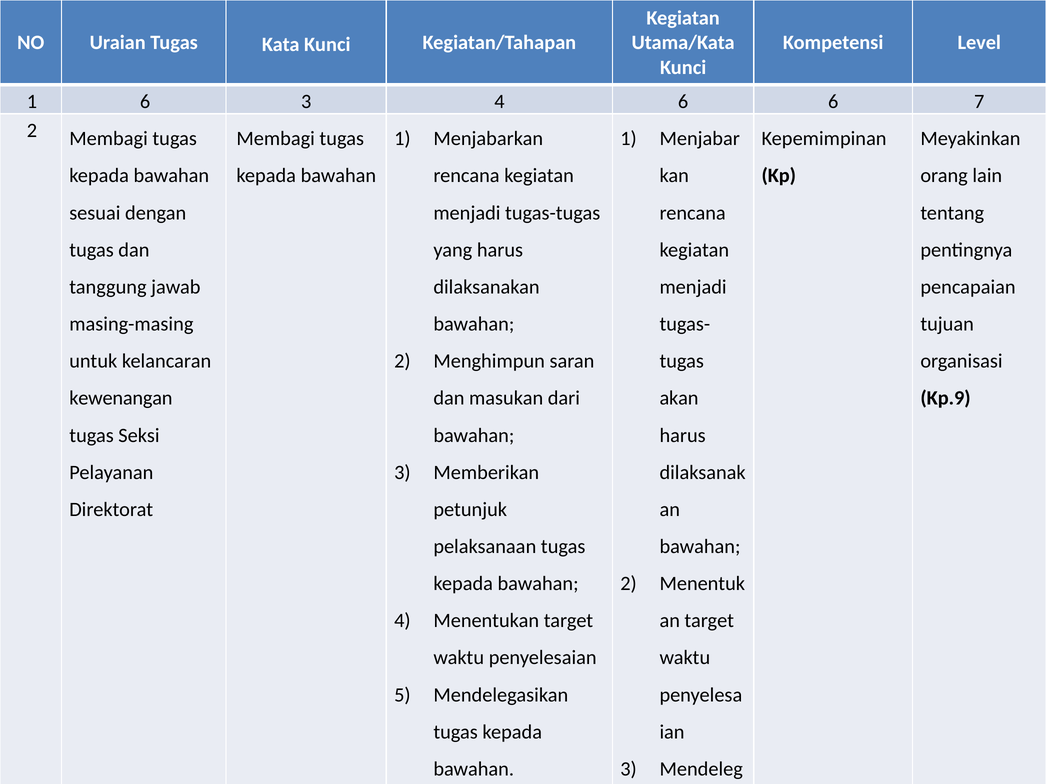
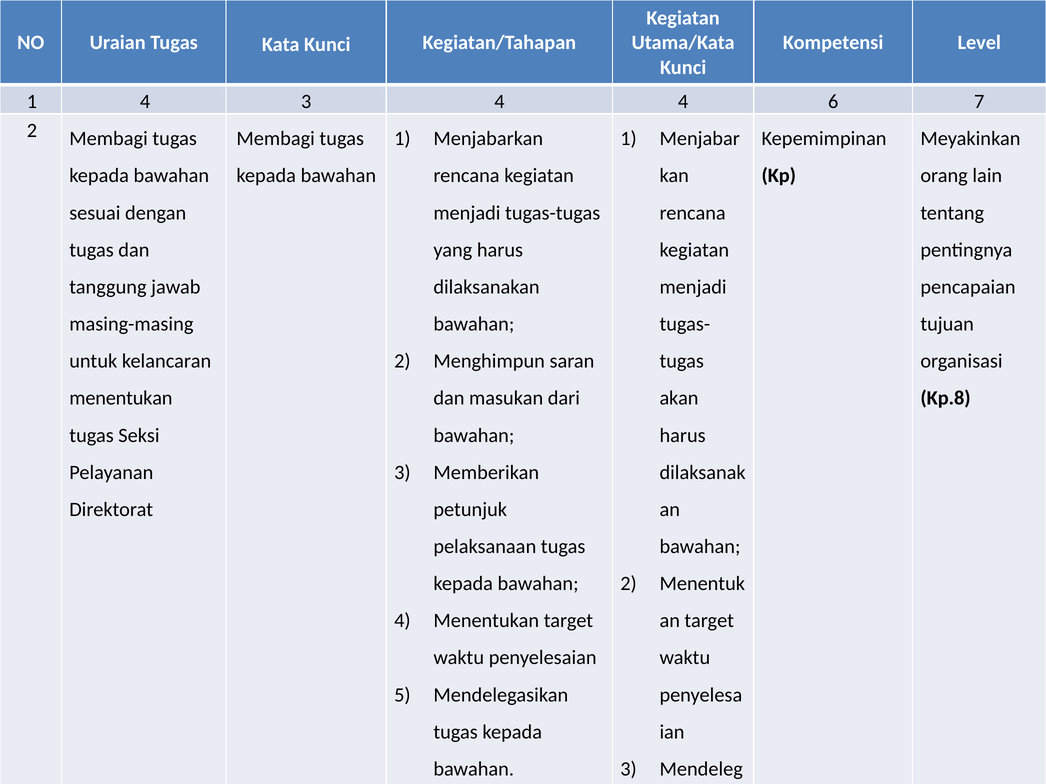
1 6: 6 -> 4
4 6: 6 -> 4
kewenangan at (121, 398): kewenangan -> menentukan
Kp.9: Kp.9 -> Kp.8
